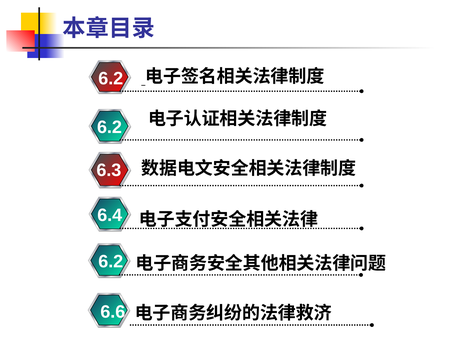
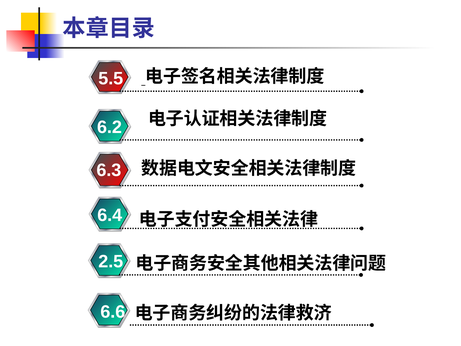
6.2 at (111, 79): 6.2 -> 5.5
6.2 at (111, 261): 6.2 -> 2.5
